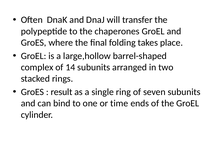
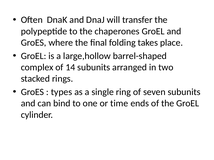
result: result -> types
